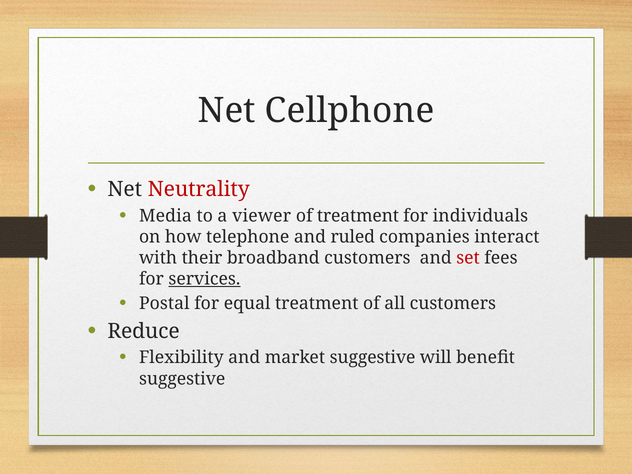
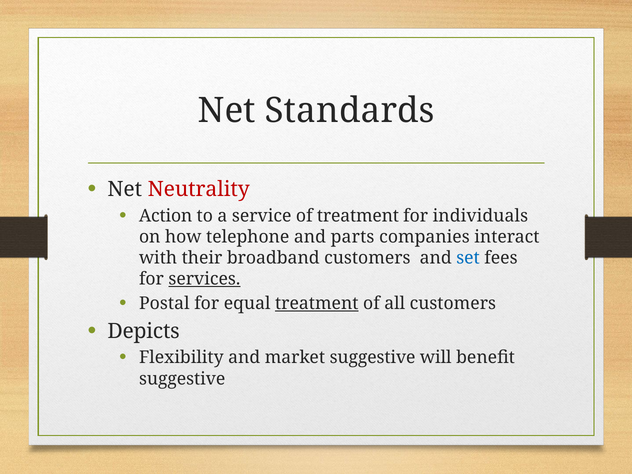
Cellphone: Cellphone -> Standards
Media: Media -> Action
viewer: viewer -> service
ruled: ruled -> parts
set colour: red -> blue
treatment at (317, 304) underline: none -> present
Reduce: Reduce -> Depicts
